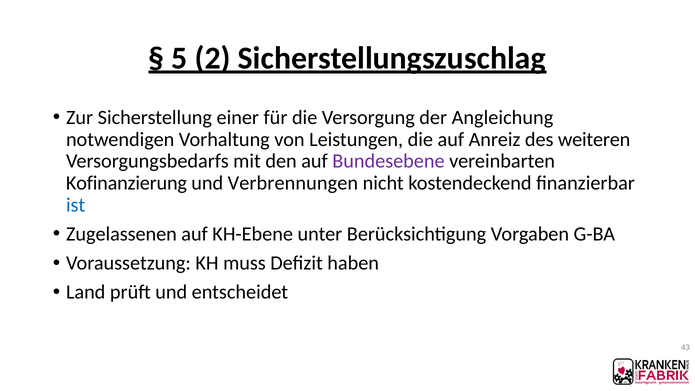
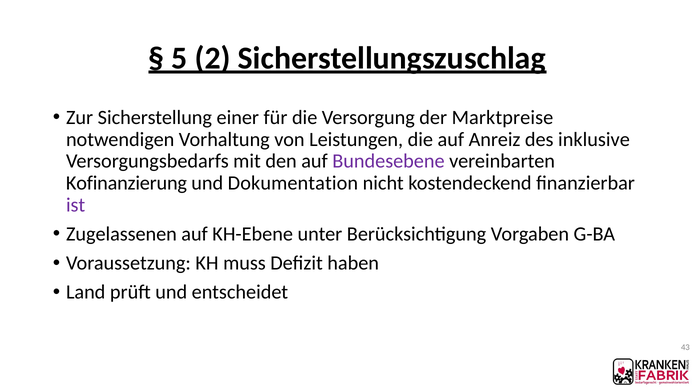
Angleichung: Angleichung -> Marktpreise
weiteren: weiteren -> inklusive
Verbrennungen: Verbrennungen -> Dokumentation
ist colour: blue -> purple
